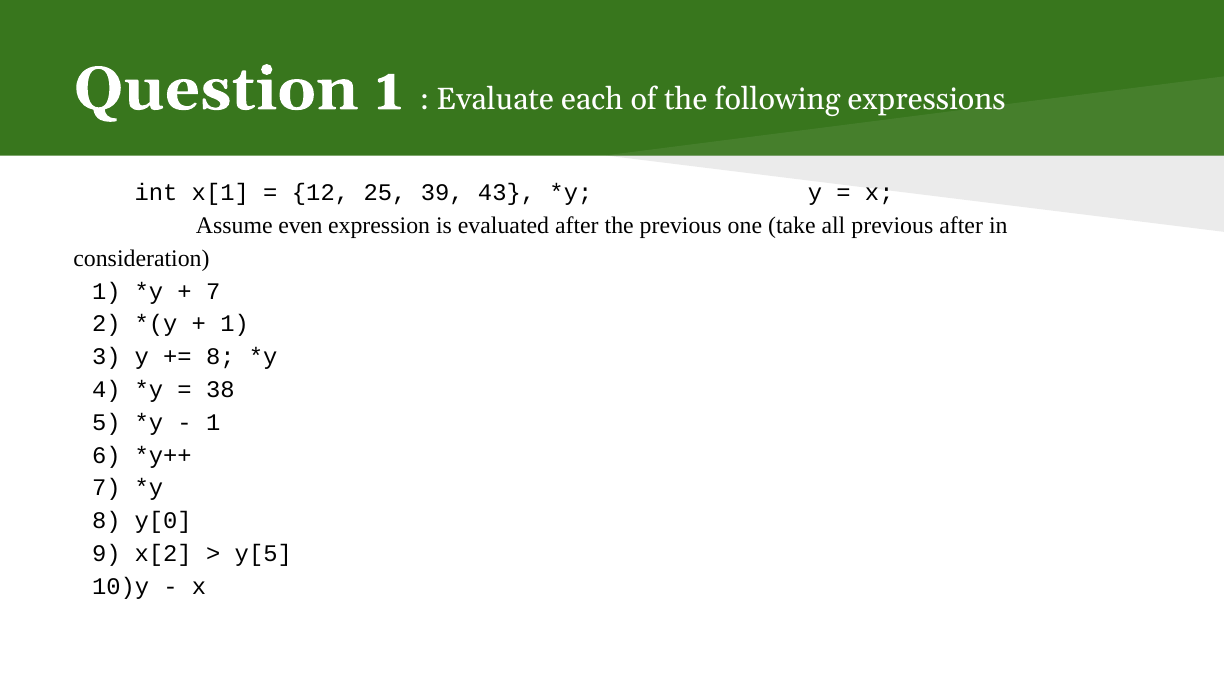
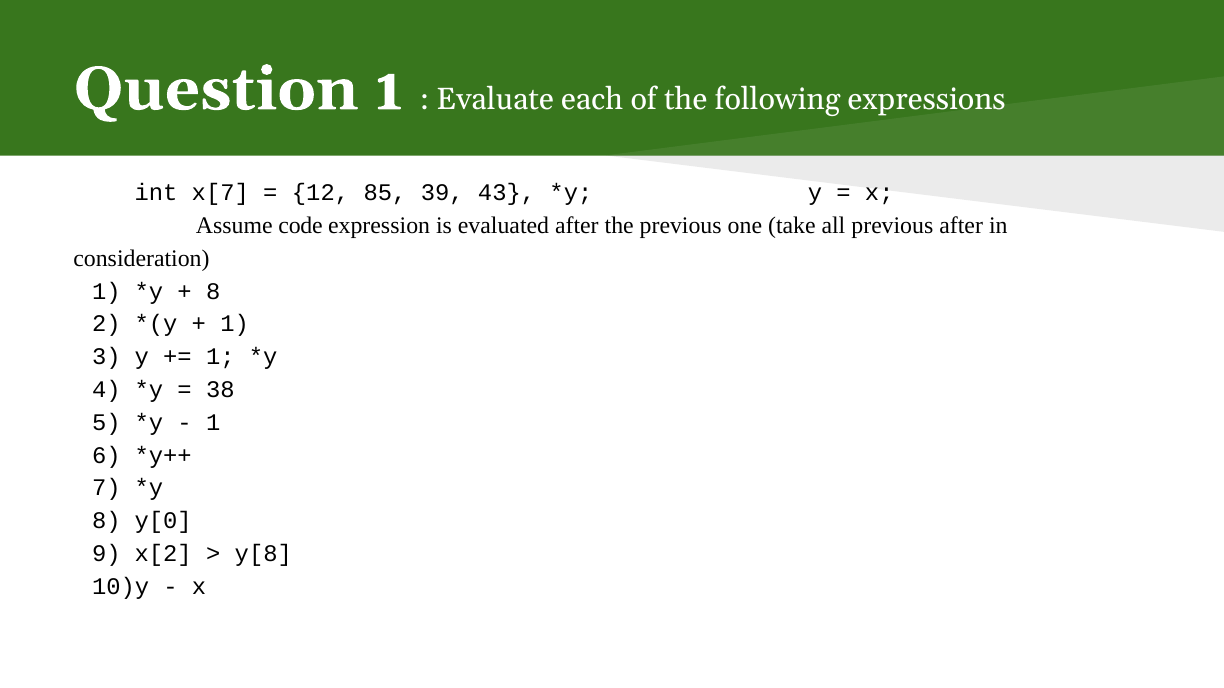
x[1: x[1 -> x[7
25: 25 -> 85
even: even -> code
7 at (213, 292): 7 -> 8
8 at (220, 357): 8 -> 1
y[5: y[5 -> y[8
